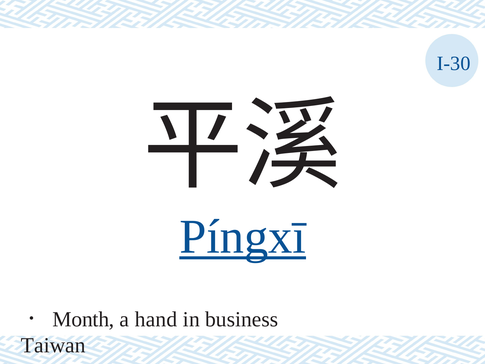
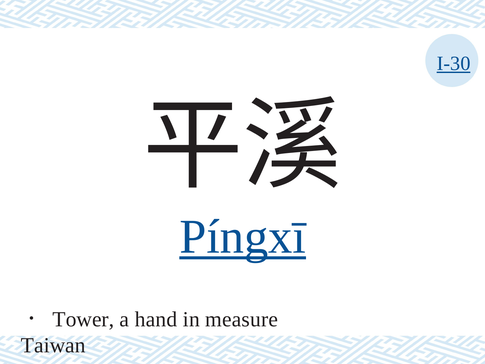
I-30 underline: none -> present
Month: Month -> Tower
business: business -> measure
